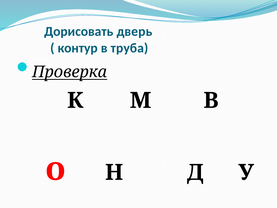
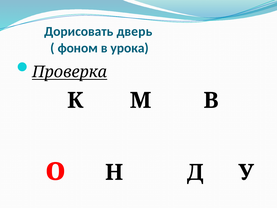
контур: контур -> фоном
труба: труба -> урока
